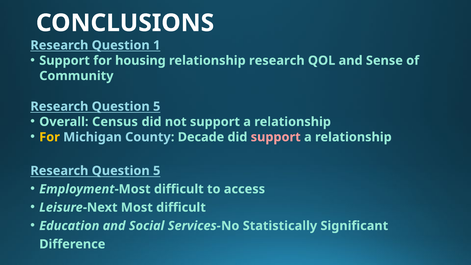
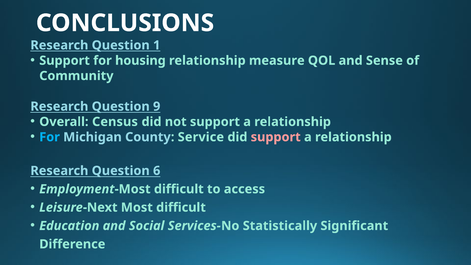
research at (277, 61): research -> measure
5 at (157, 106): 5 -> 9
For at (50, 137) colour: yellow -> light blue
Decade: Decade -> Service
5 at (157, 171): 5 -> 6
